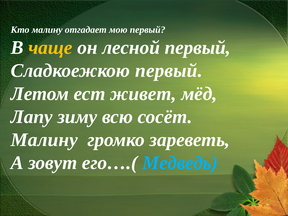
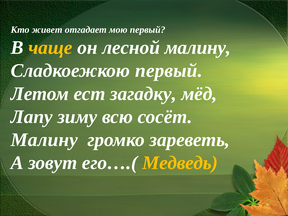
Кто малину: малину -> живет
лесной первый: первый -> малину
живет: живет -> загадку
Медведь colour: light blue -> yellow
